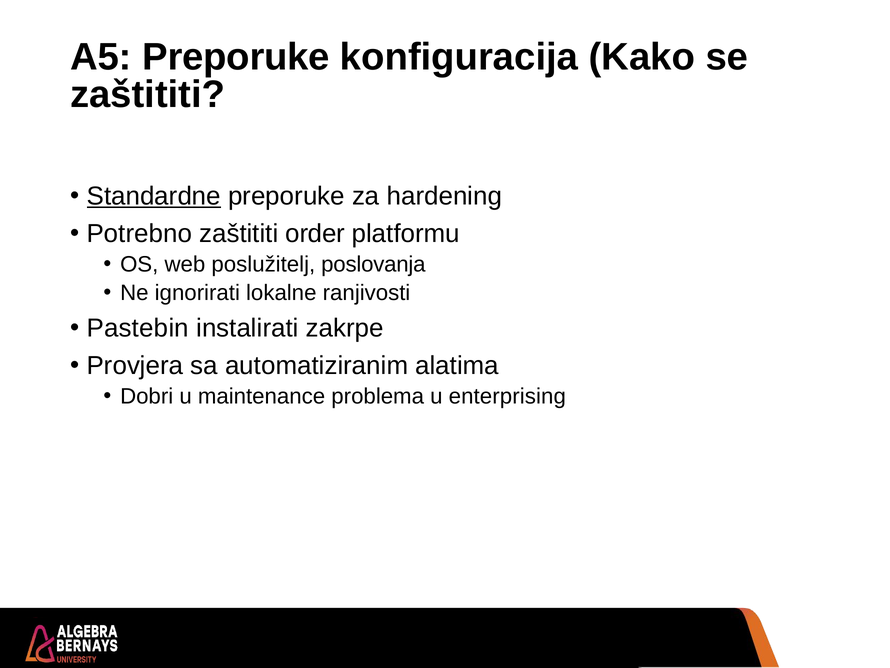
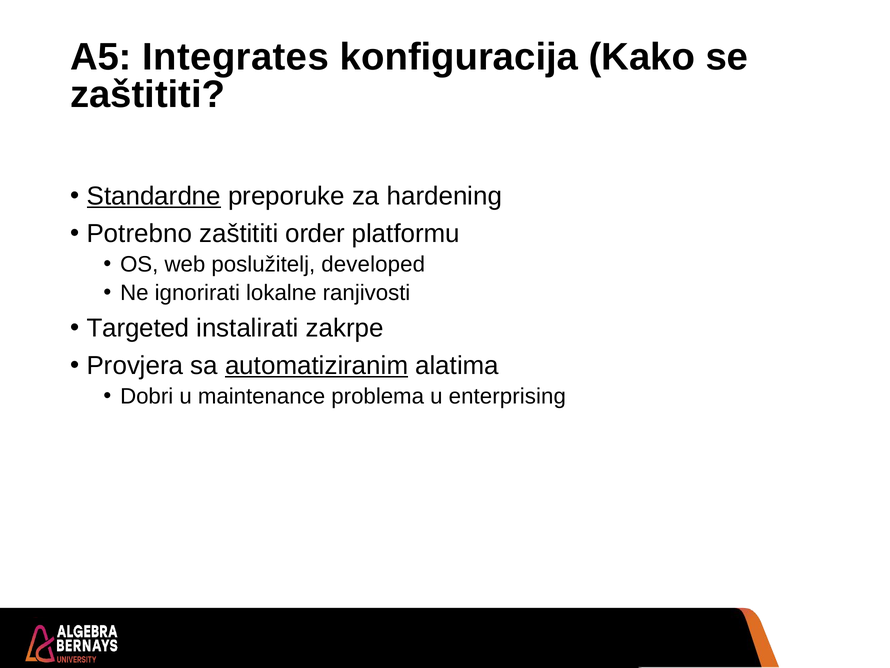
A5 Preporuke: Preporuke -> Integrates
poslovanja: poslovanja -> developed
Pastebin: Pastebin -> Targeted
automatiziranim underline: none -> present
